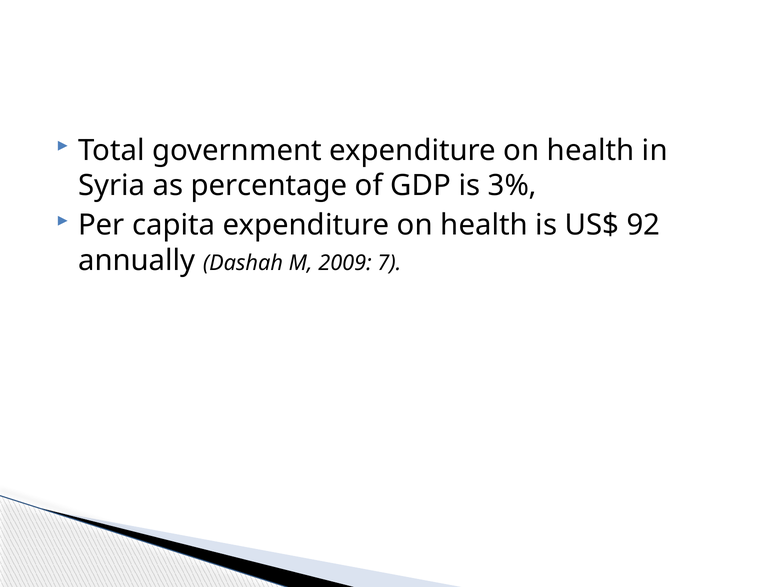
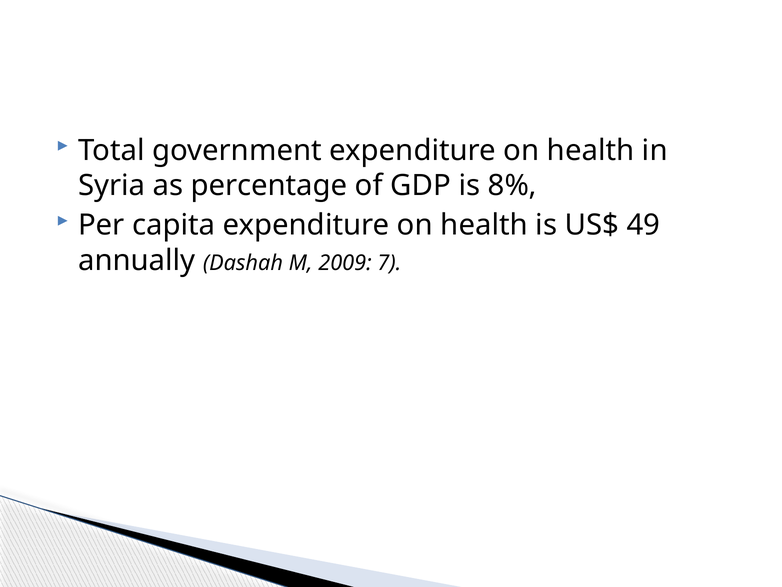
3%: 3% -> 8%
92: 92 -> 49
